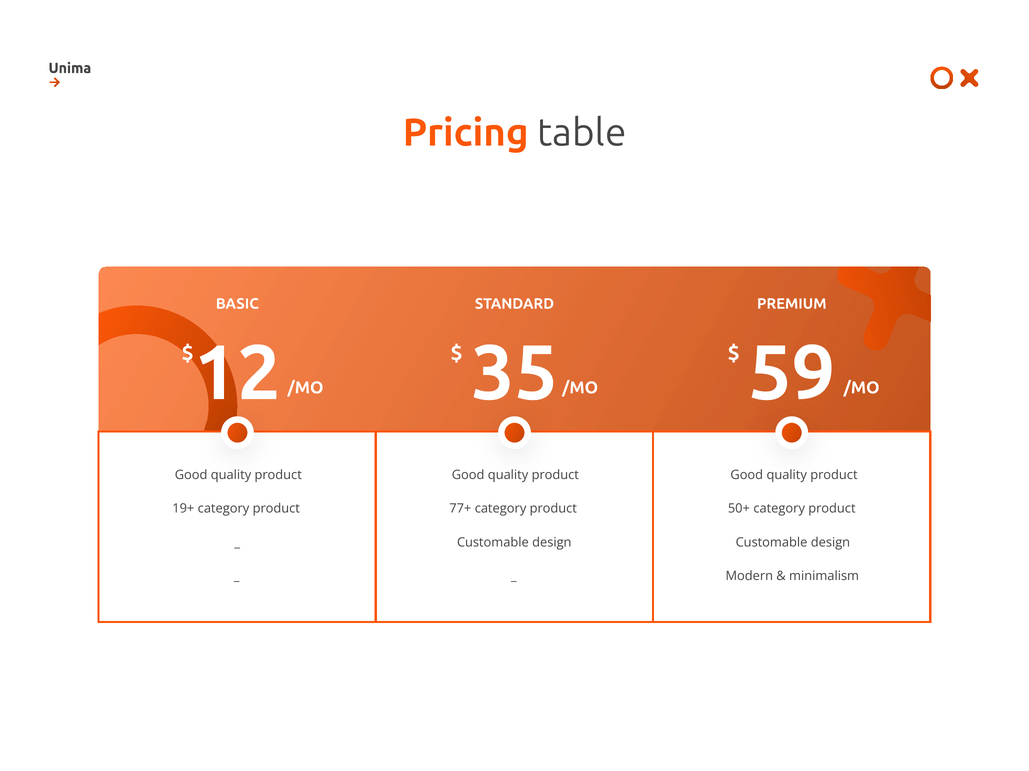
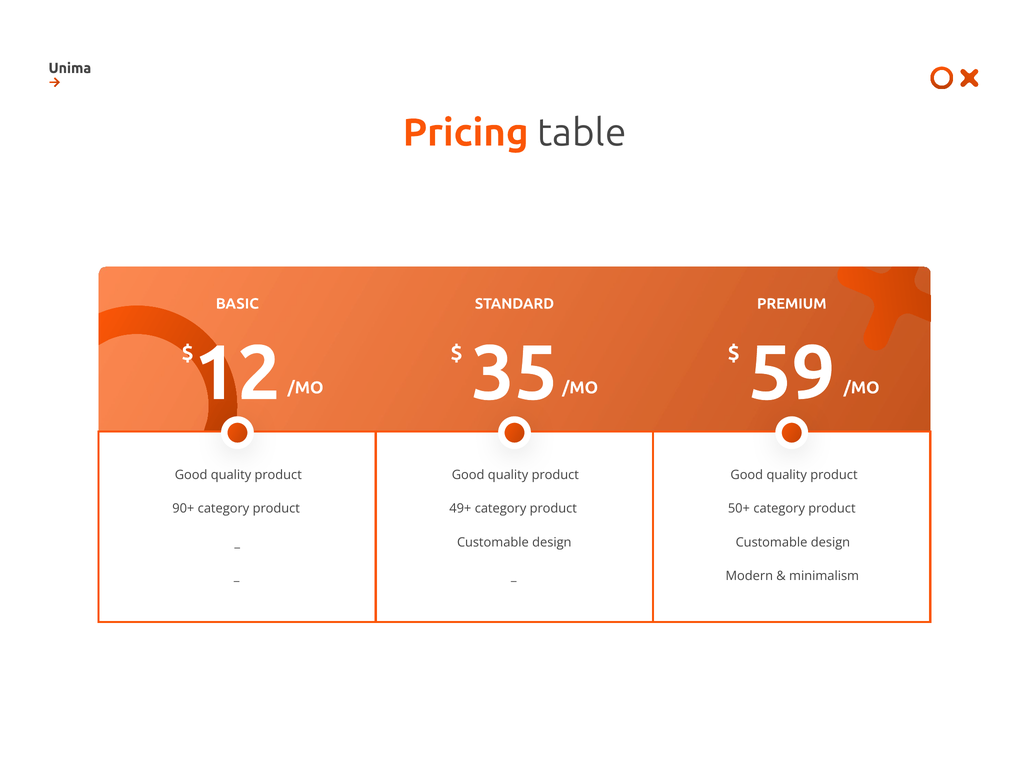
19+: 19+ -> 90+
77+: 77+ -> 49+
